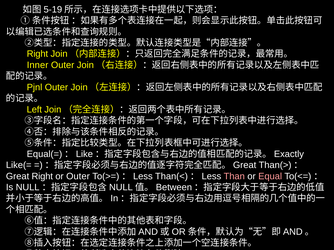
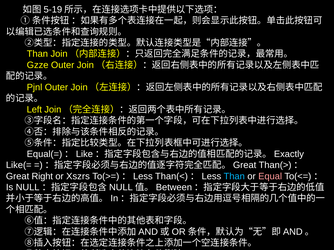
Right at (37, 54): Right -> Than
Inner: Inner -> Gzze
or Outer: Outer -> Xszrs
Than at (234, 177) colour: pink -> light blue
